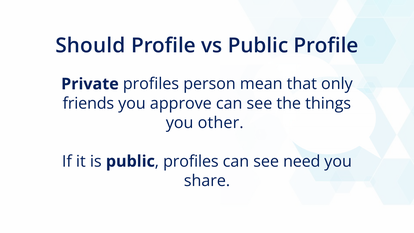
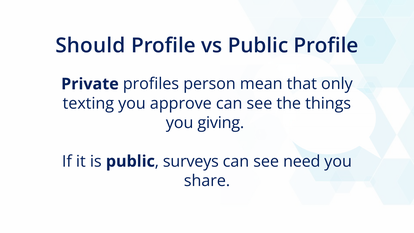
friends: friends -> texting
other: other -> giving
public profiles: profiles -> surveys
